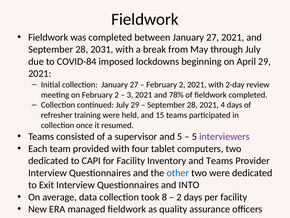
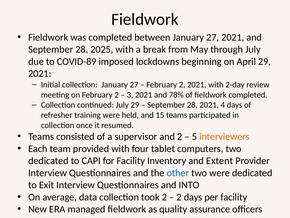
2031: 2031 -> 2025
COVID-84: COVID-84 -> COVID-89
and 5: 5 -> 2
interviewers colour: purple -> orange
and Teams: Teams -> Extent
took 8: 8 -> 2
